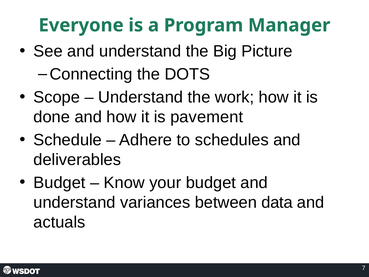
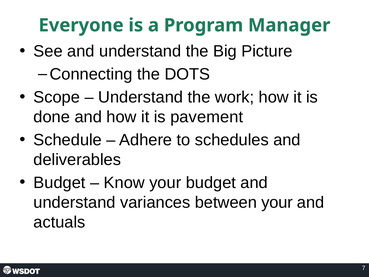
between data: data -> your
